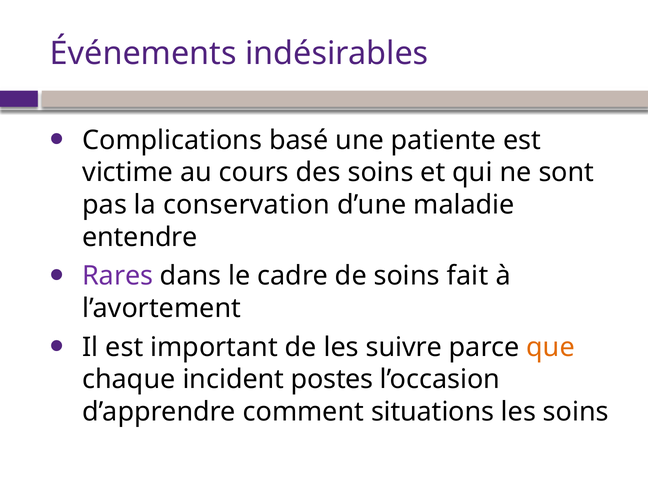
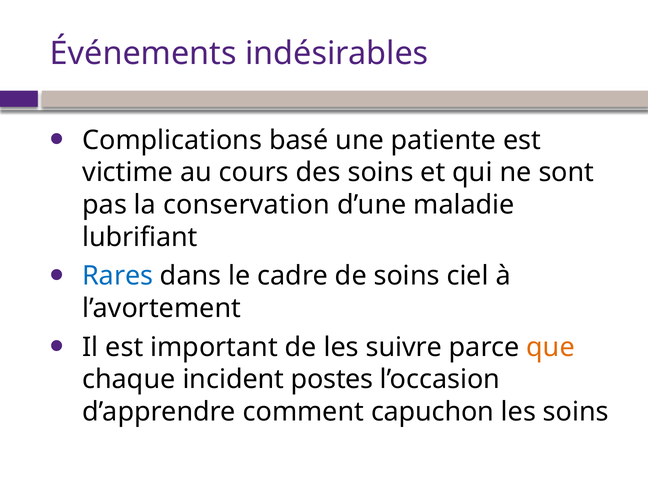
entendre: entendre -> lubrifiant
Rares colour: purple -> blue
fait: fait -> ciel
situations: situations -> capuchon
